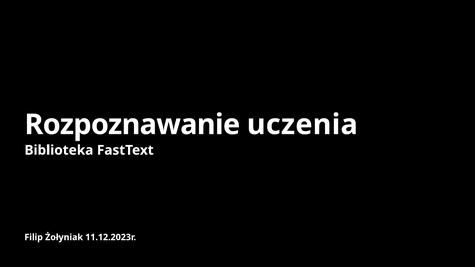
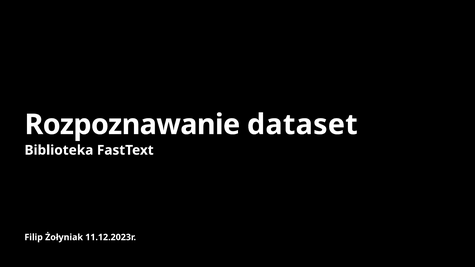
uczenia: uczenia -> dataset
